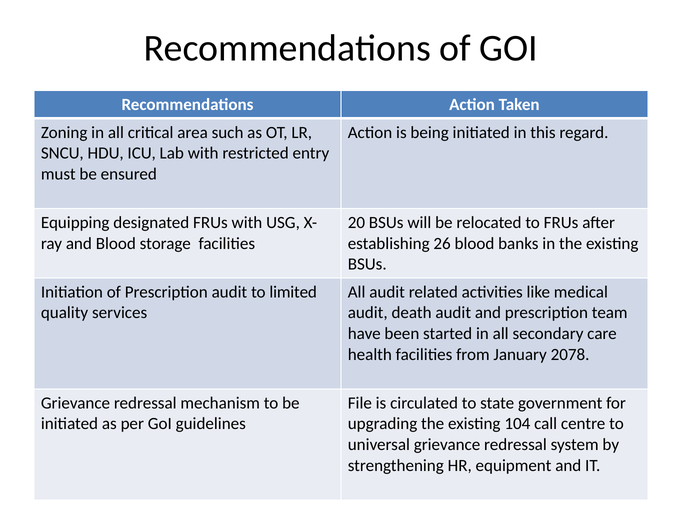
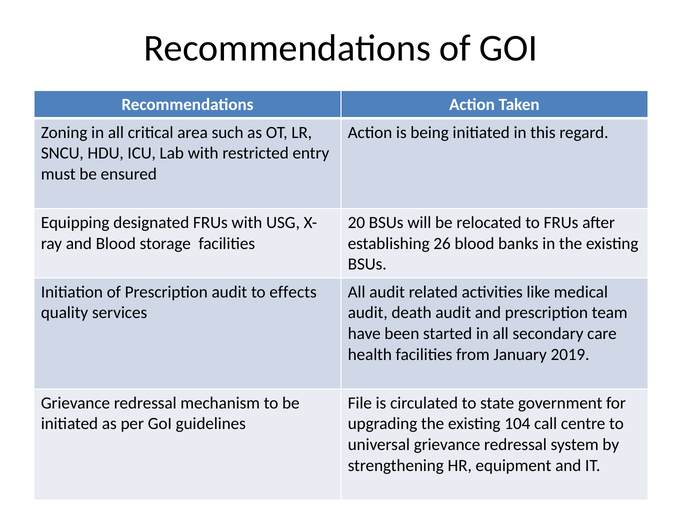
limited: limited -> effects
2078: 2078 -> 2019
